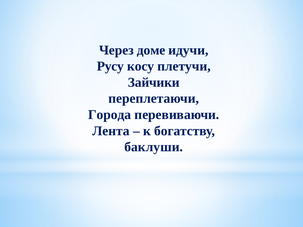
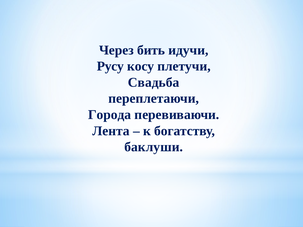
доме: доме -> бить
Зайчики: Зайчики -> Свадьба
